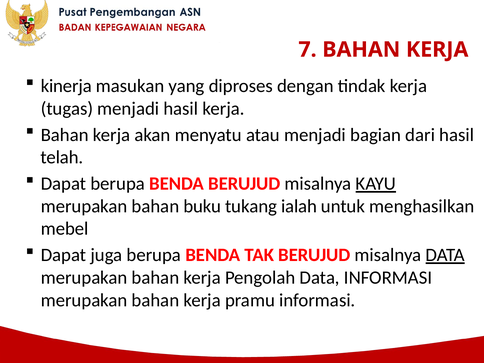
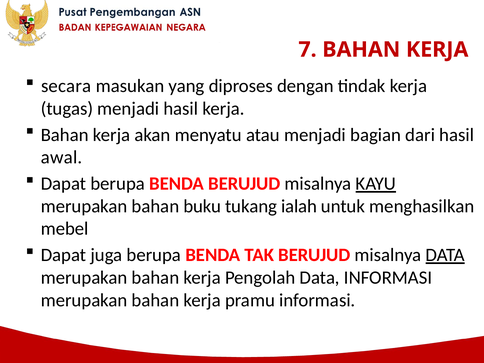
kinerja: kinerja -> secara
telah: telah -> awal
